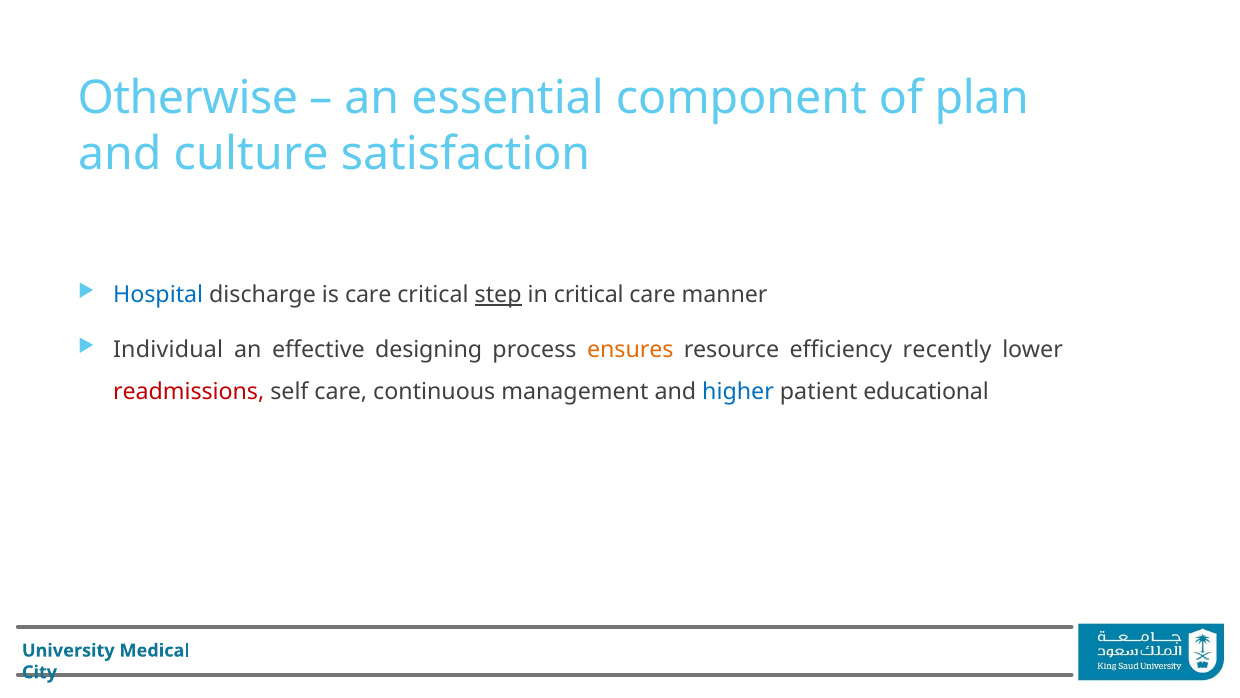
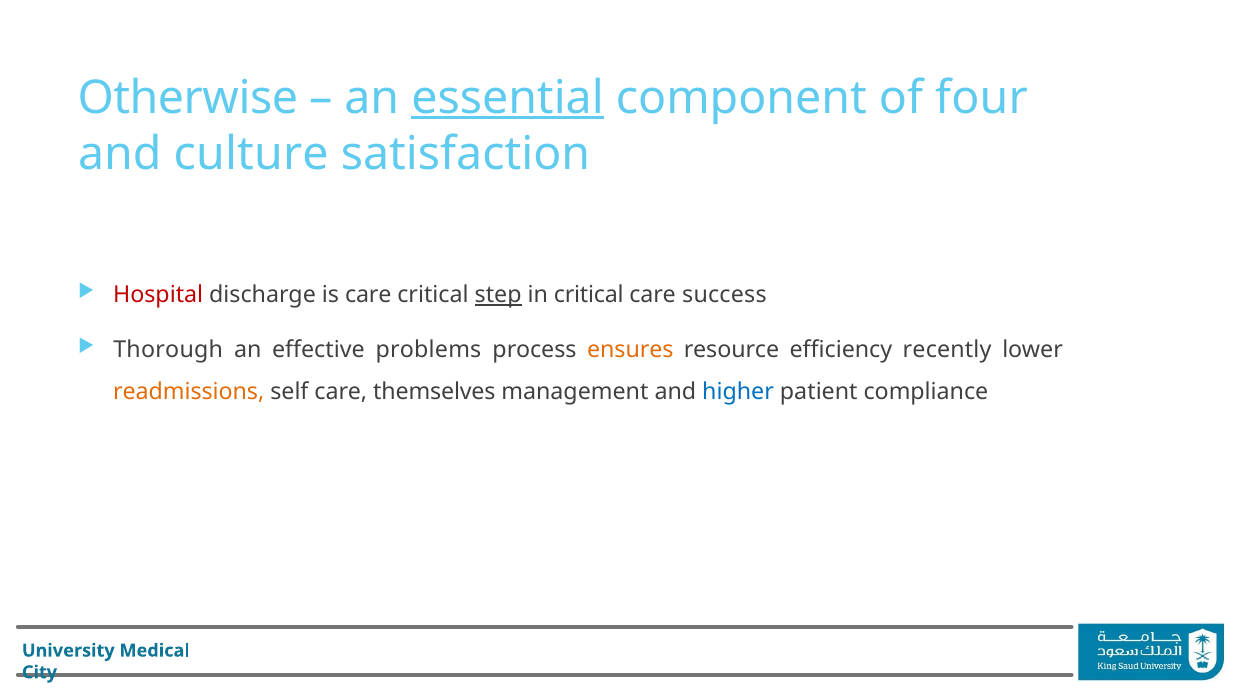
essential underline: none -> present
plan: plan -> four
Hospital colour: blue -> red
manner: manner -> success
Individual: Individual -> Thorough
designing: designing -> problems
readmissions colour: red -> orange
continuous: continuous -> themselves
educational: educational -> compliance
